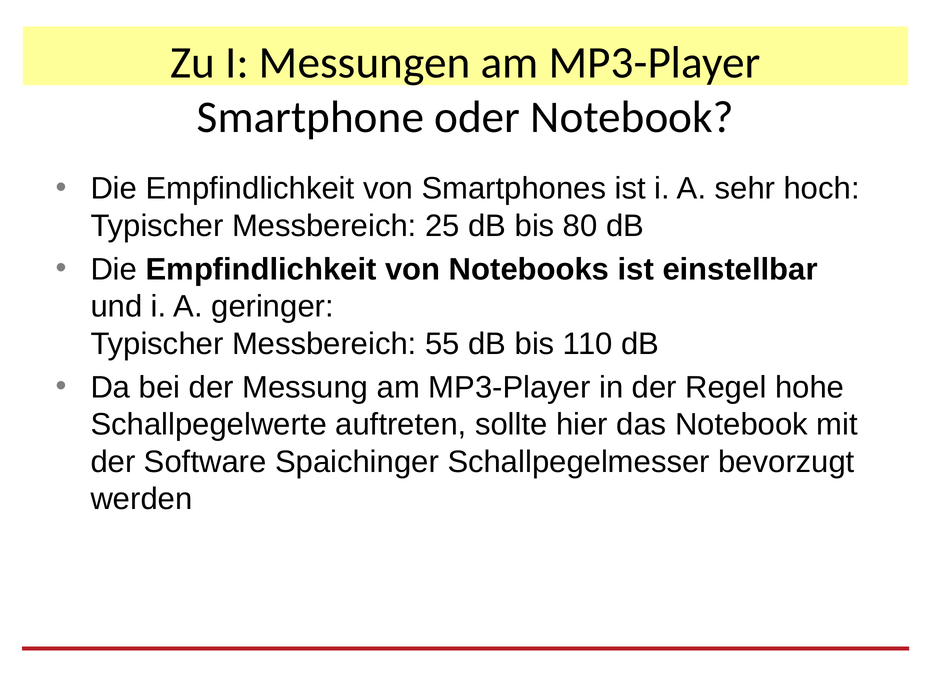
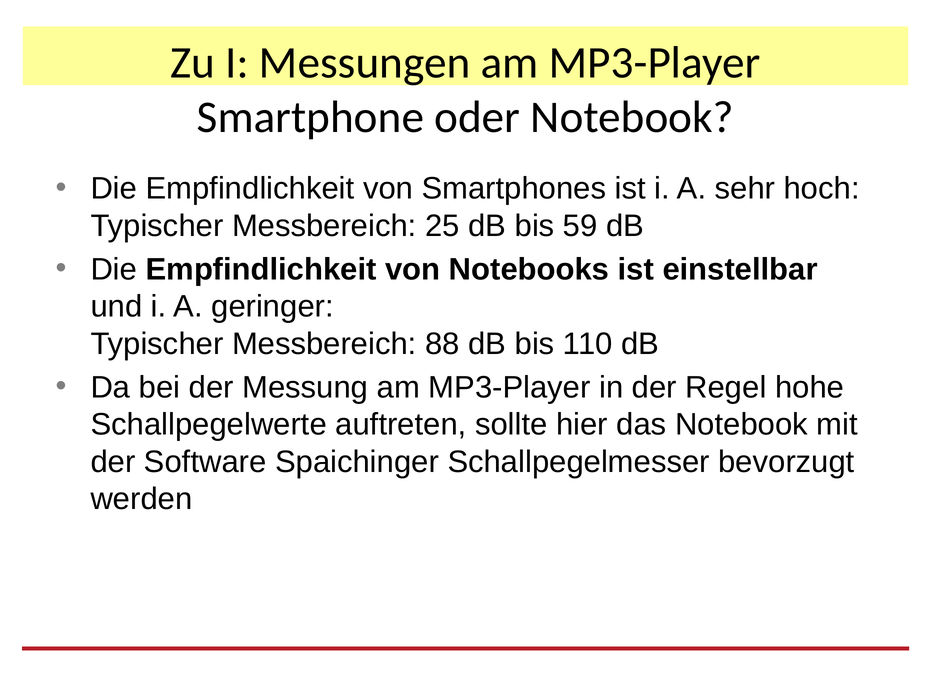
80: 80 -> 59
55: 55 -> 88
